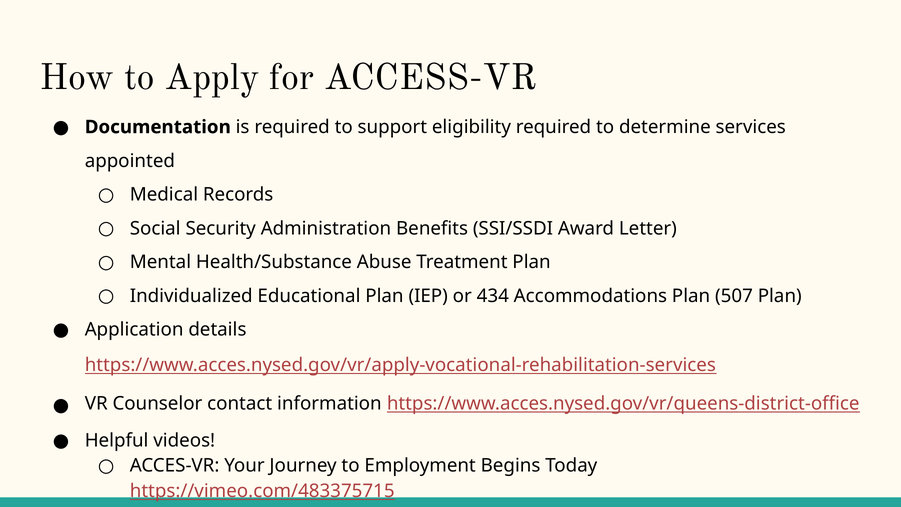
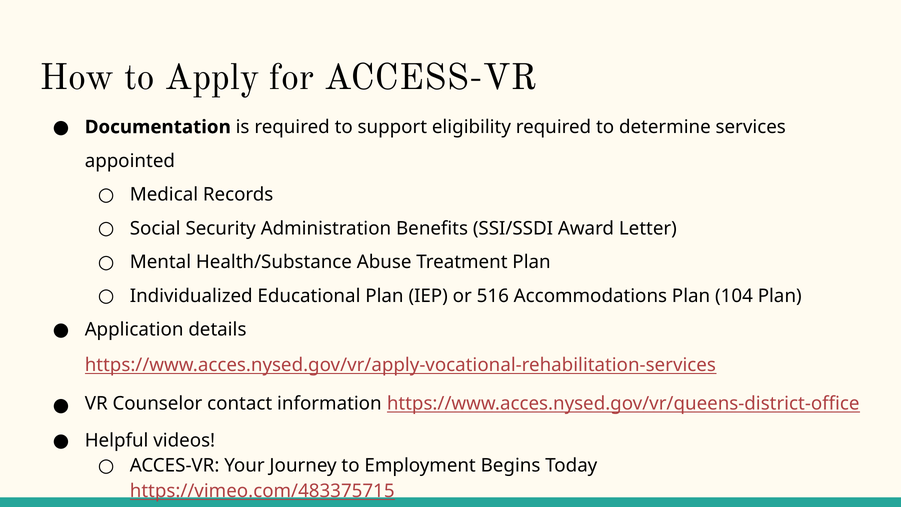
434: 434 -> 516
507: 507 -> 104
